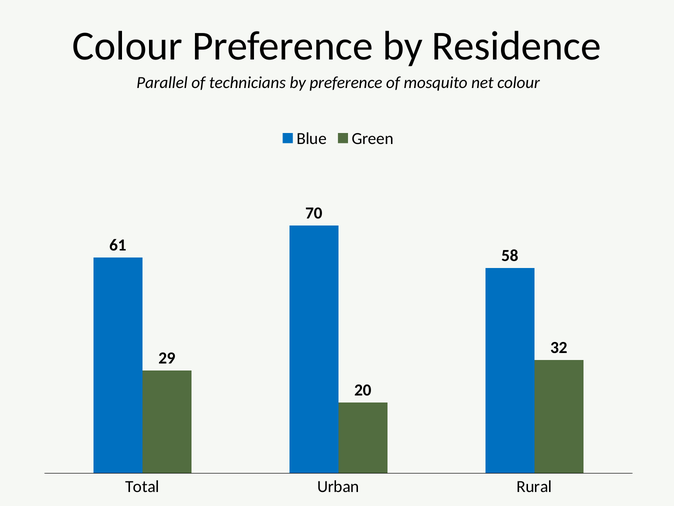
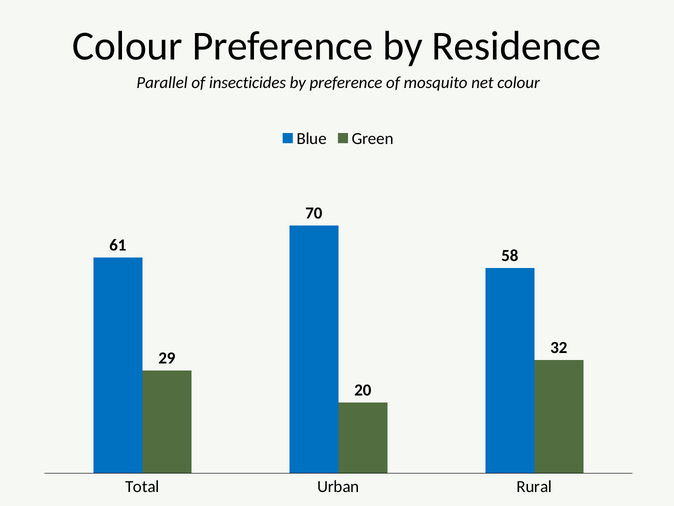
technicians: technicians -> insecticides
